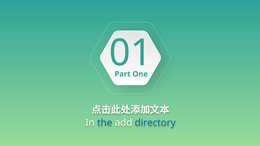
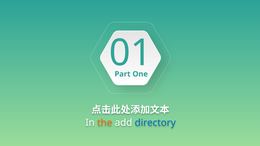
the colour: blue -> orange
